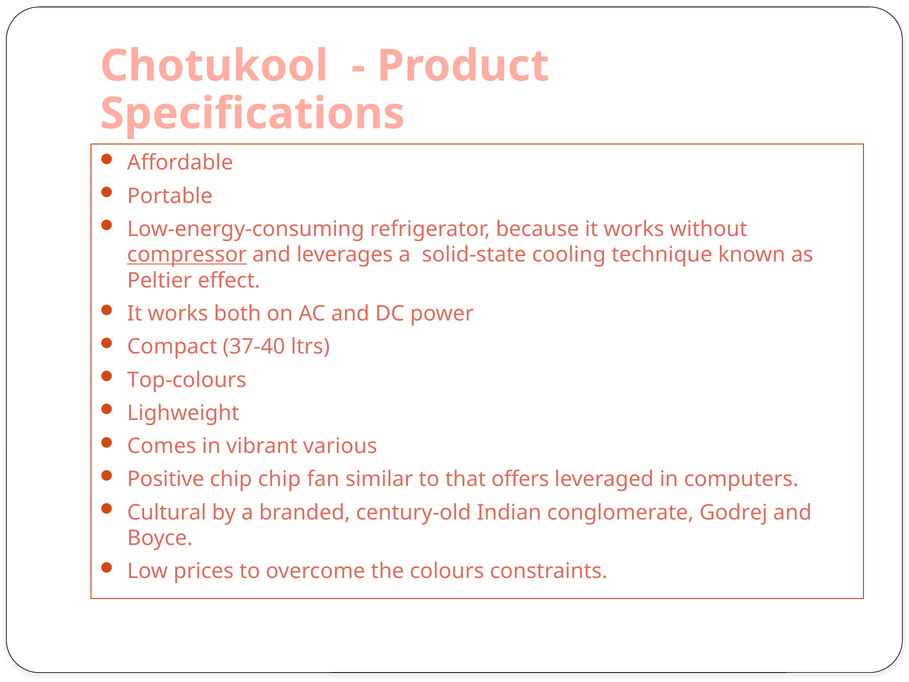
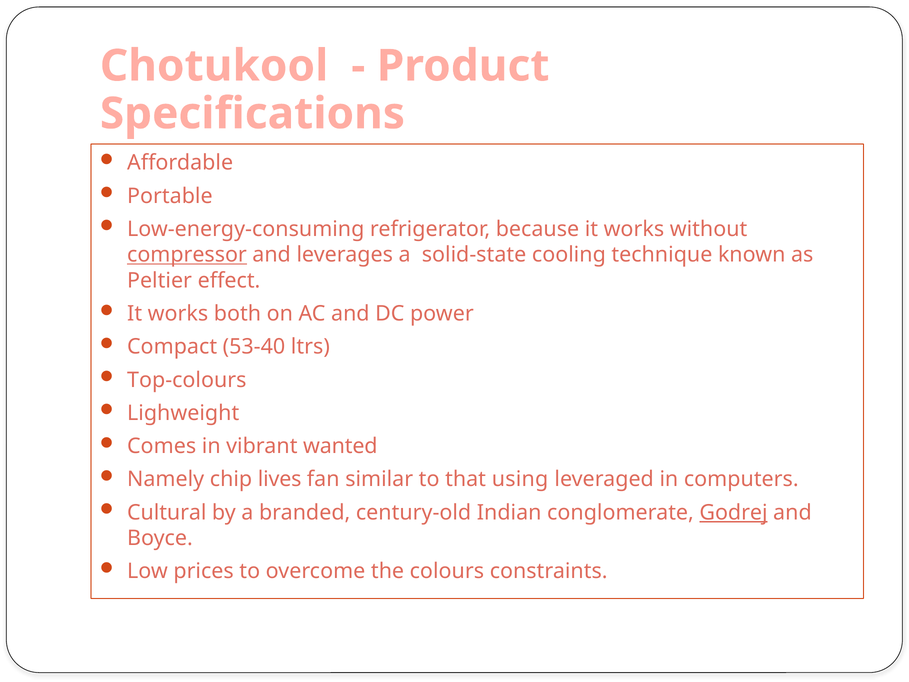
37-40: 37-40 -> 53-40
various: various -> wanted
Positive: Positive -> Namely
chip chip: chip -> lives
offers: offers -> using
Godrej underline: none -> present
